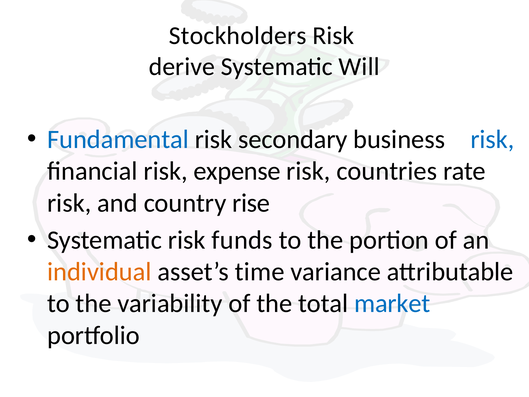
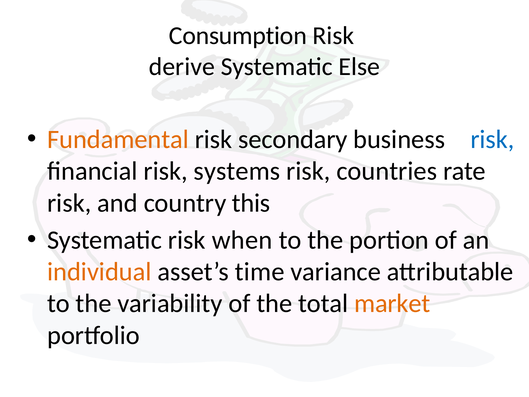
Stockholders: Stockholders -> Consumption
Will: Will -> Else
Fundamental colour: blue -> orange
expense: expense -> systems
rise: rise -> this
funds: funds -> when
market colour: blue -> orange
